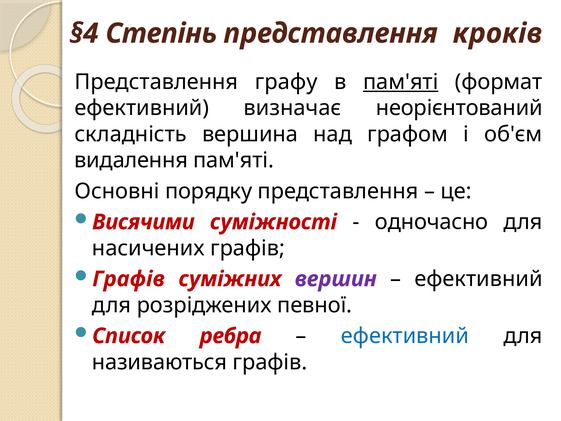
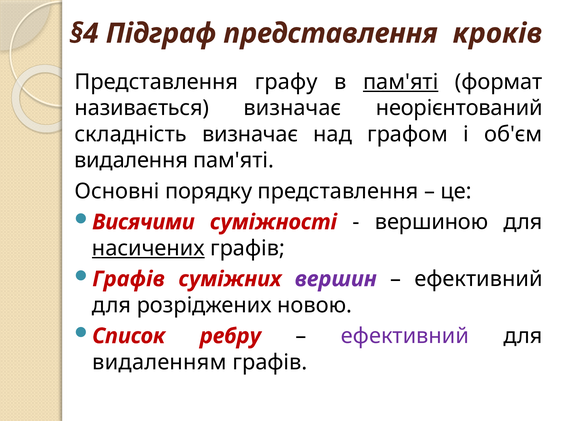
Степінь: Степінь -> Підграф
ефективний at (142, 108): ефективний -> називається
складність вершина: вершина -> визначає
одночасно: одночасно -> вершиною
насичених underline: none -> present
певної: певної -> новою
ребра: ребра -> ребру
ефективний at (405, 336) colour: blue -> purple
називаються: називаються -> видаленням
